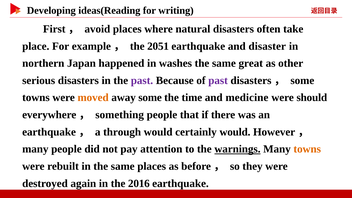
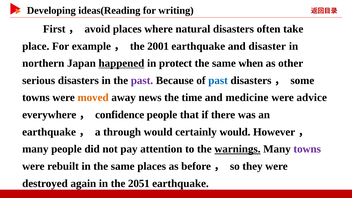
2051: 2051 -> 2001
happened underline: none -> present
washes: washes -> protect
great: great -> when
past at (218, 80) colour: purple -> blue
away some: some -> news
should: should -> advice
something: something -> confidence
towns at (307, 149) colour: orange -> purple
2016: 2016 -> 2051
